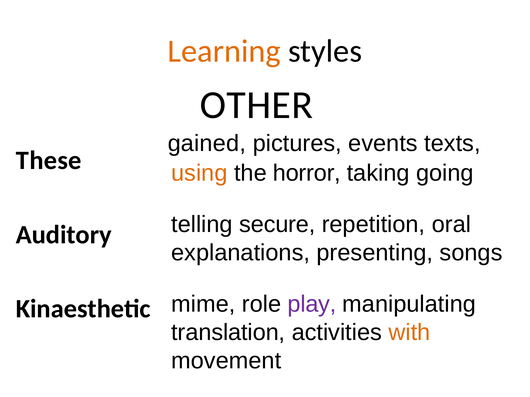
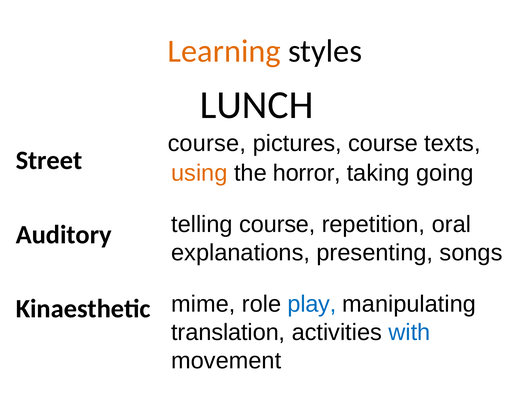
OTHER: OTHER -> LUNCH
gained at (207, 144): gained -> course
pictures events: events -> course
These: These -> Street
telling secure: secure -> course
play colour: purple -> blue
with colour: orange -> blue
